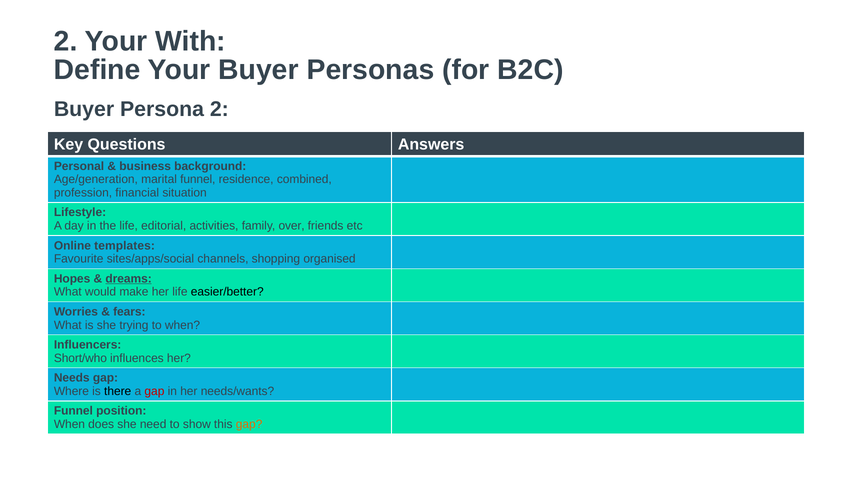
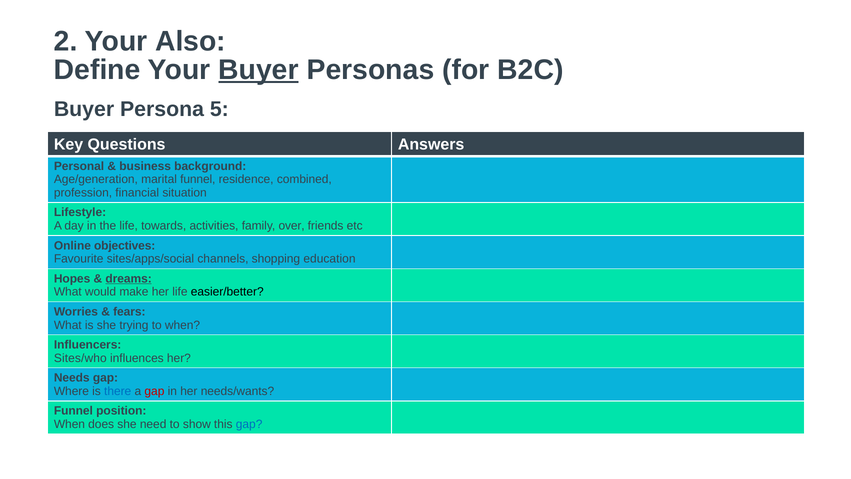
With: With -> Also
Buyer at (259, 70) underline: none -> present
Persona 2: 2 -> 5
editorial: editorial -> towards
templates: templates -> objectives
organised: organised -> education
Short/who: Short/who -> Sites/who
there colour: black -> blue
gap at (249, 424) colour: orange -> blue
